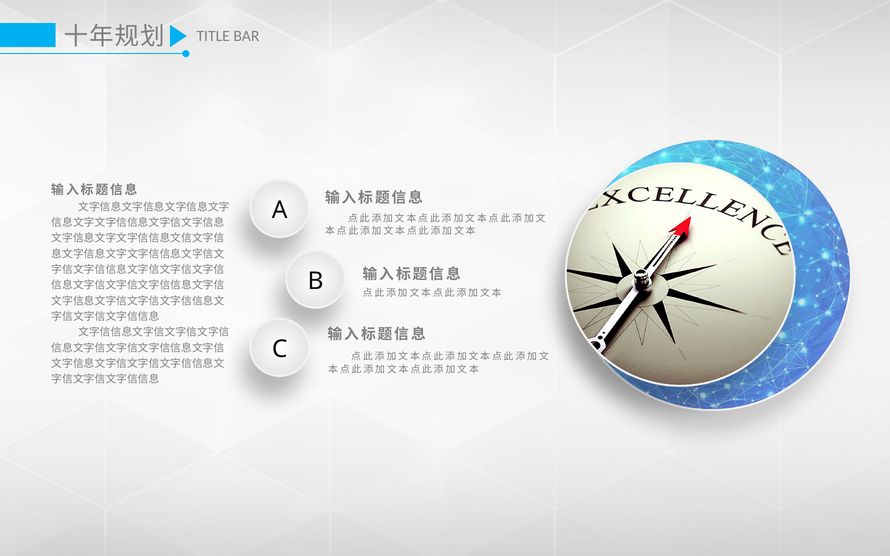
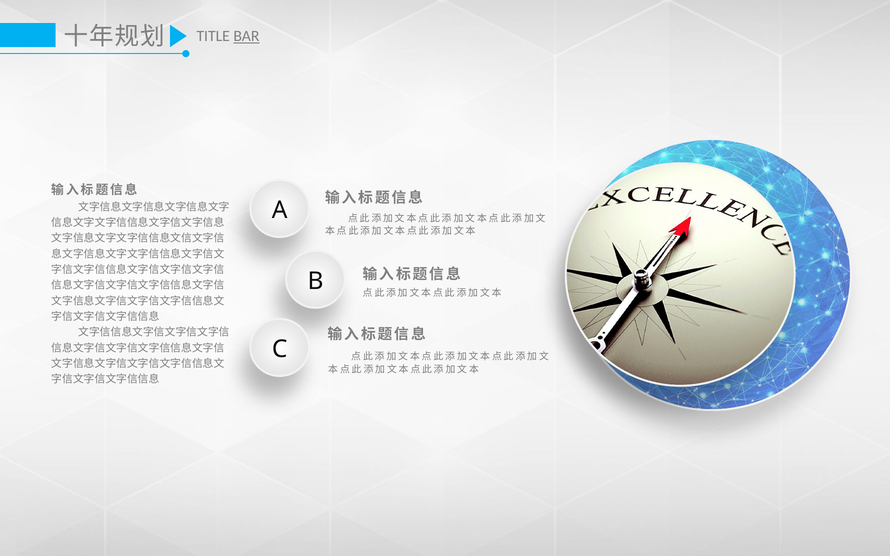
BAR underline: none -> present
